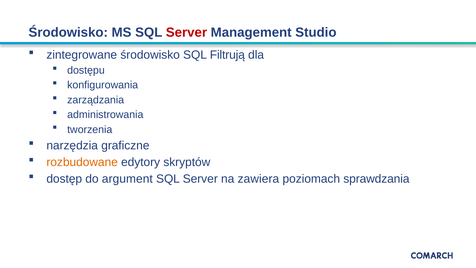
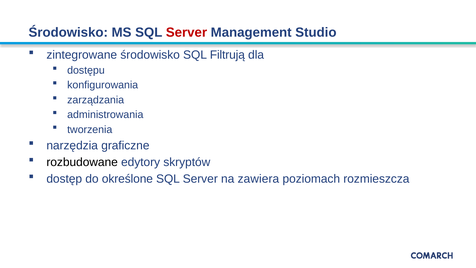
rozbudowane colour: orange -> black
argument: argument -> określone
sprawdzania: sprawdzania -> rozmieszcza
